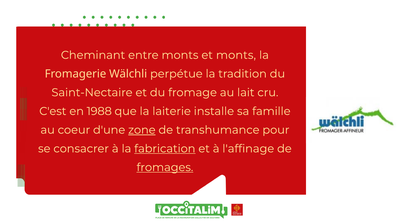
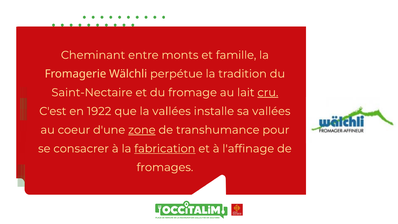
et monts: monts -> famille
cru underline: none -> present
1988: 1988 -> 1922
la laiterie: laiterie -> vallées
sa famille: famille -> vallées
fromages underline: present -> none
